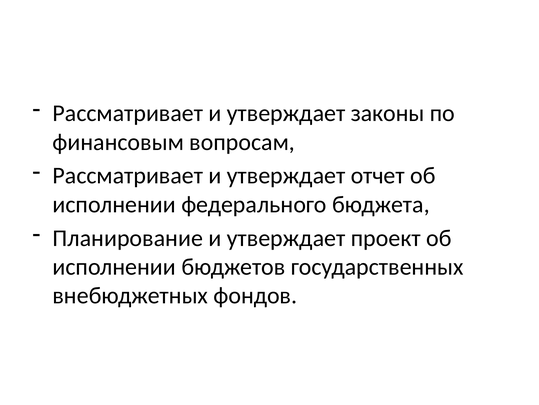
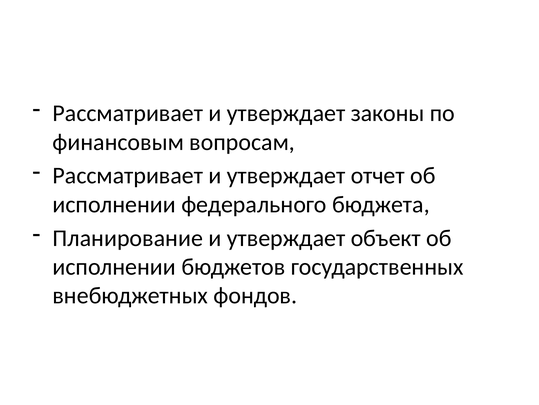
проект: проект -> объект
